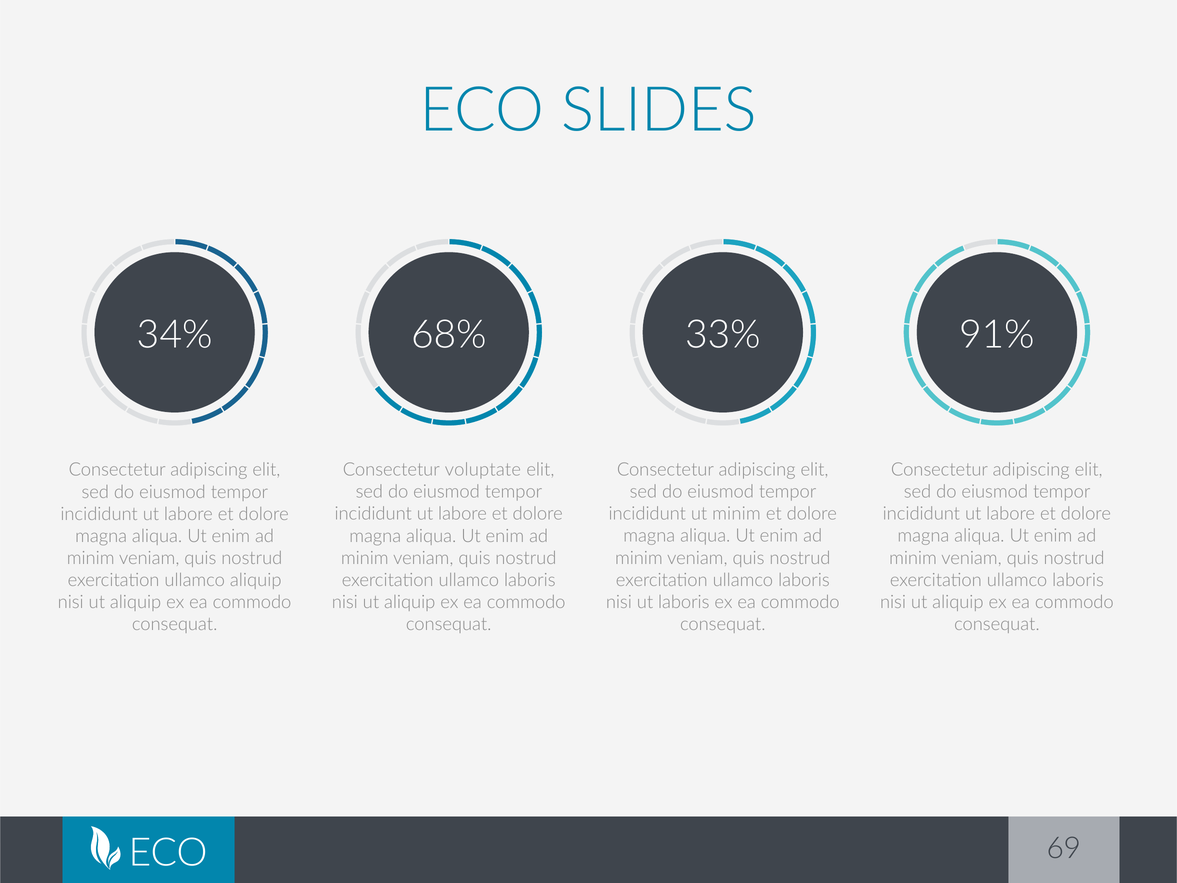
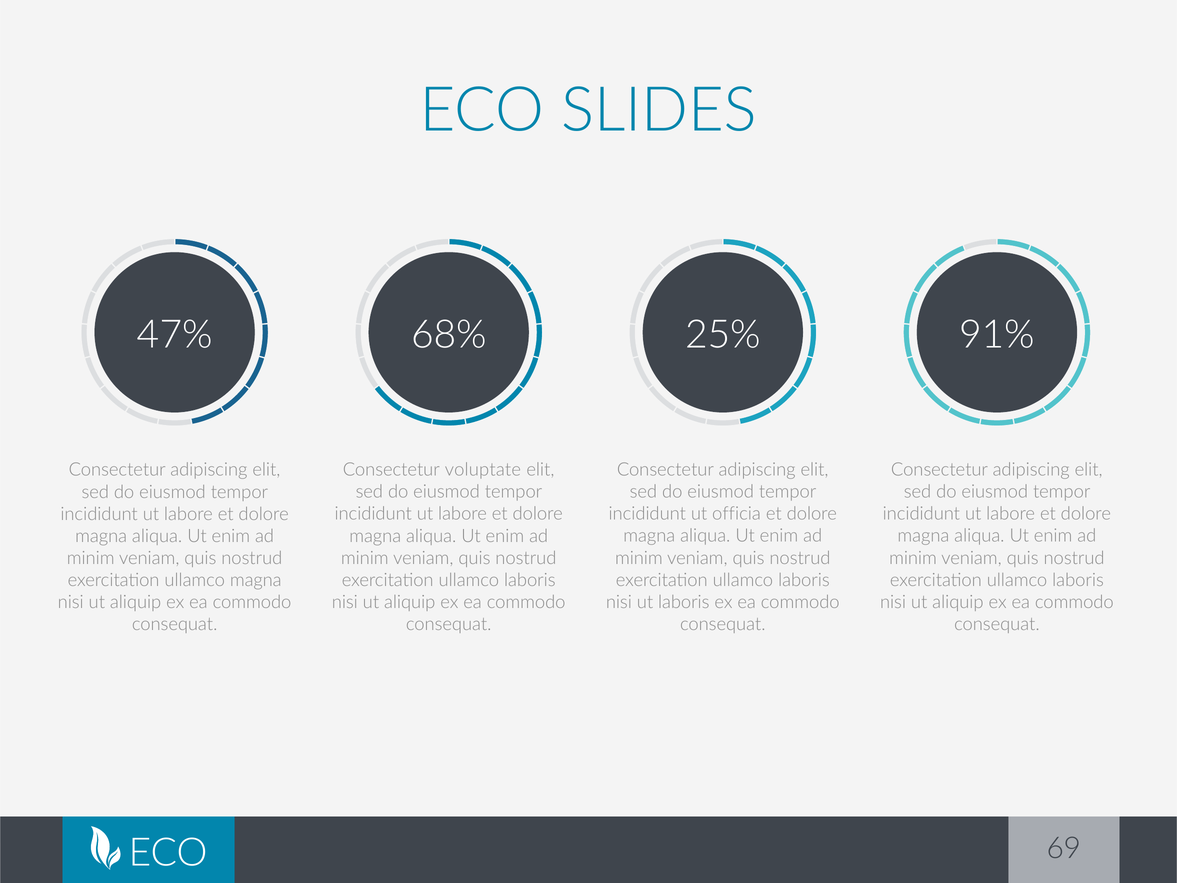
34%: 34% -> 47%
33%: 33% -> 25%
ut minim: minim -> officia
ullamco aliquip: aliquip -> magna
